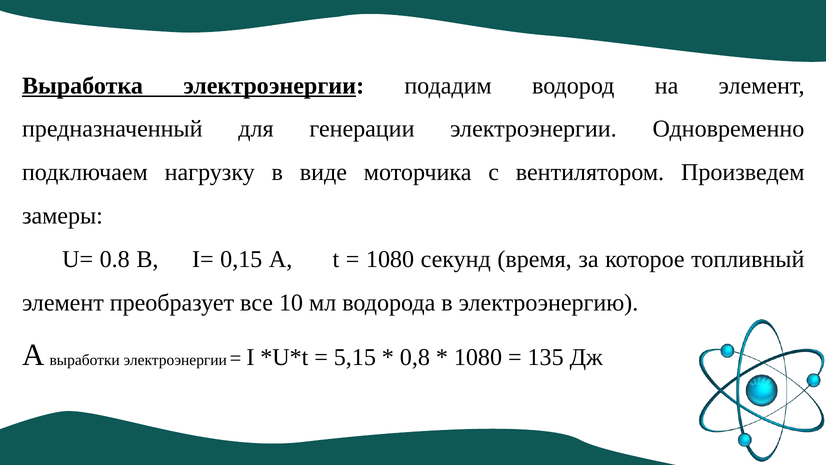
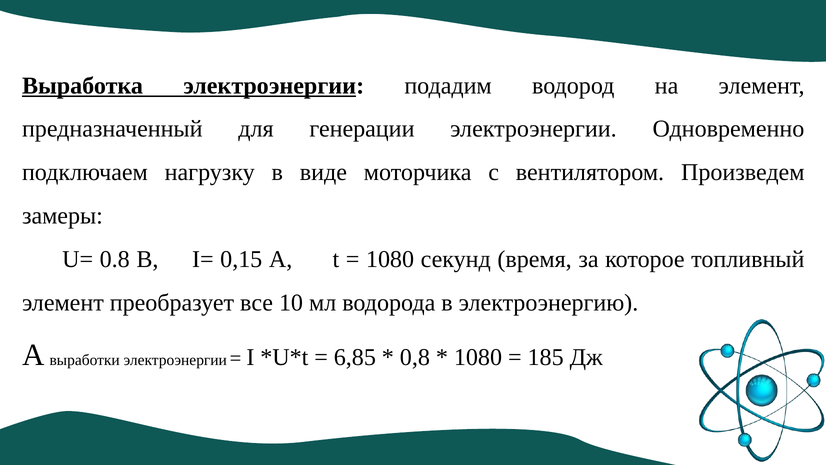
5,15: 5,15 -> 6,85
135: 135 -> 185
